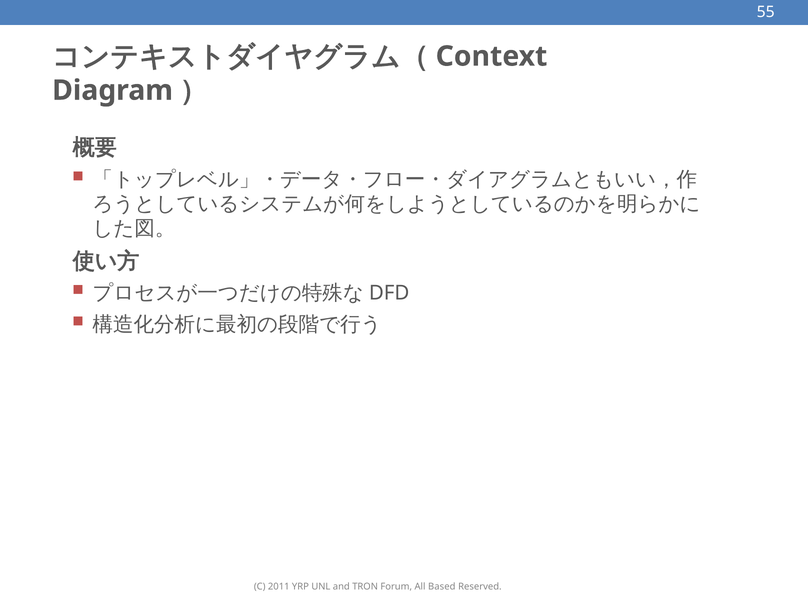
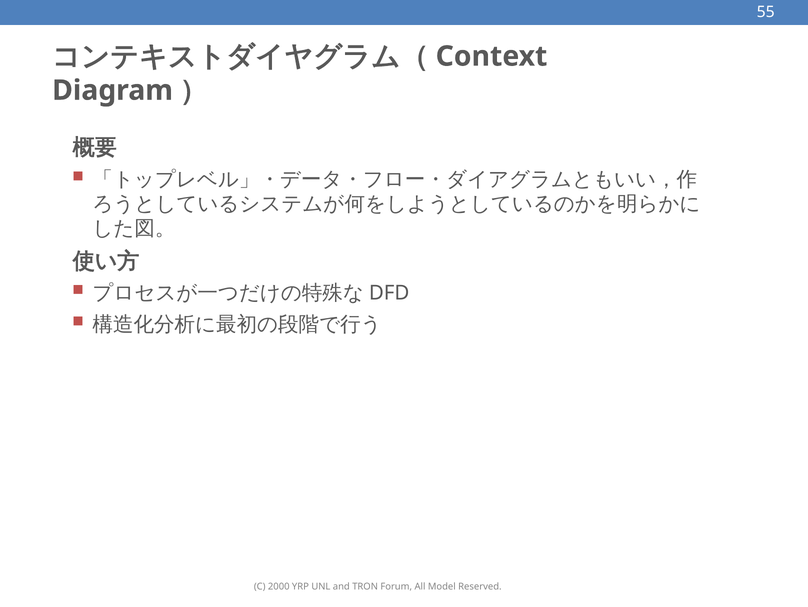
2011: 2011 -> 2000
Based: Based -> Model
